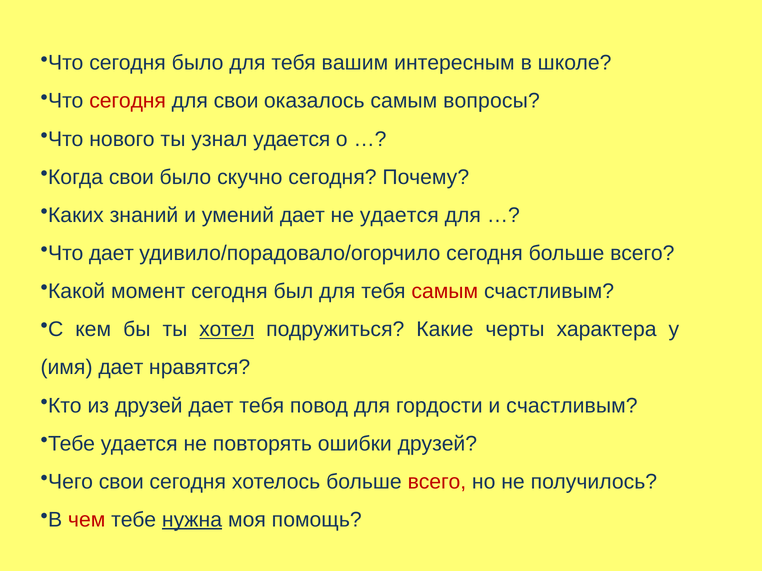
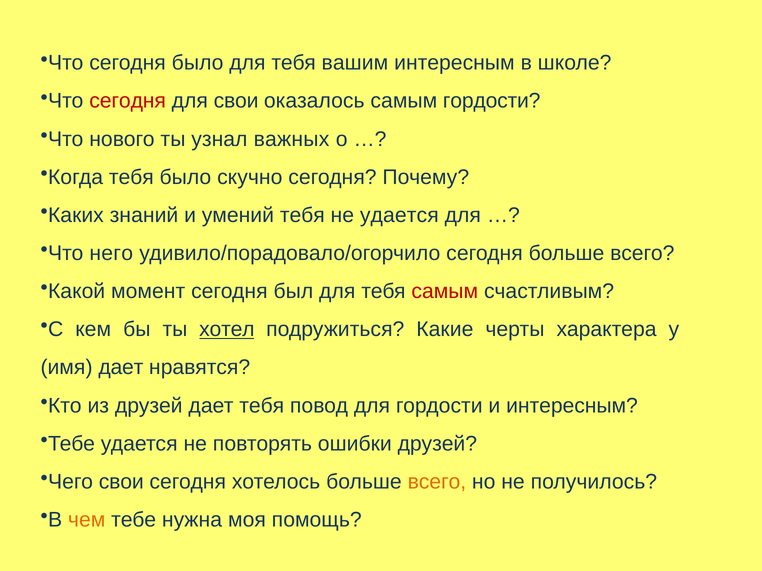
самым вопросы: вопросы -> гордости
узнал удается: удается -> важных
Когда свои: свои -> тебя
умений дает: дает -> тебя
Что дает: дает -> него
и счастливым: счастливым -> интересным
всего at (437, 482) colour: red -> orange
чем colour: red -> orange
нужна underline: present -> none
